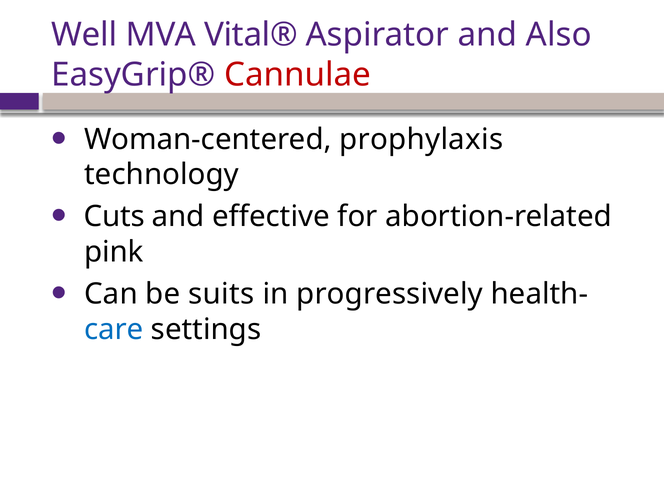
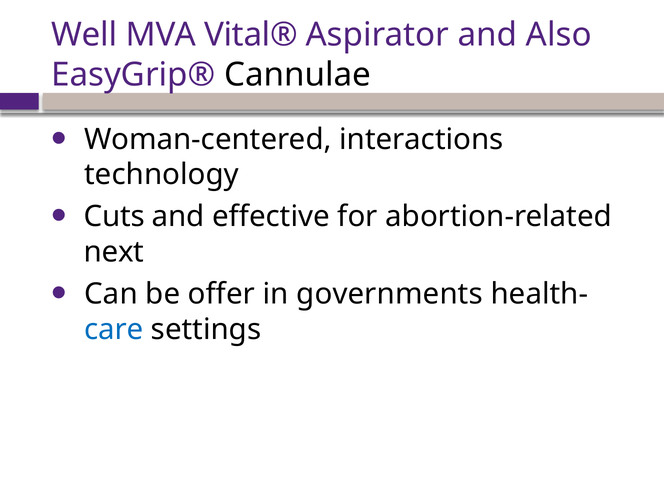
Cannulae colour: red -> black
prophylaxis: prophylaxis -> interactions
pink: pink -> next
suits: suits -> offer
progressively: progressively -> governments
